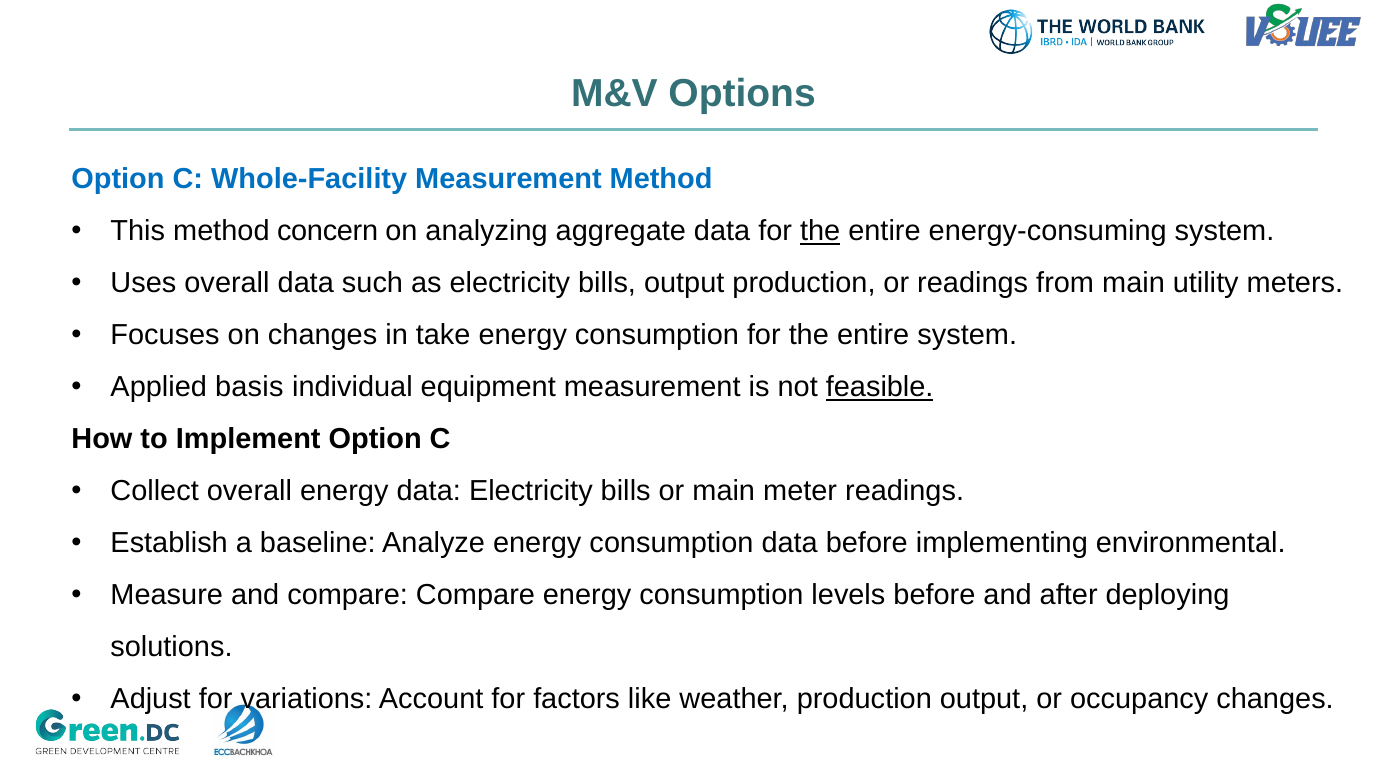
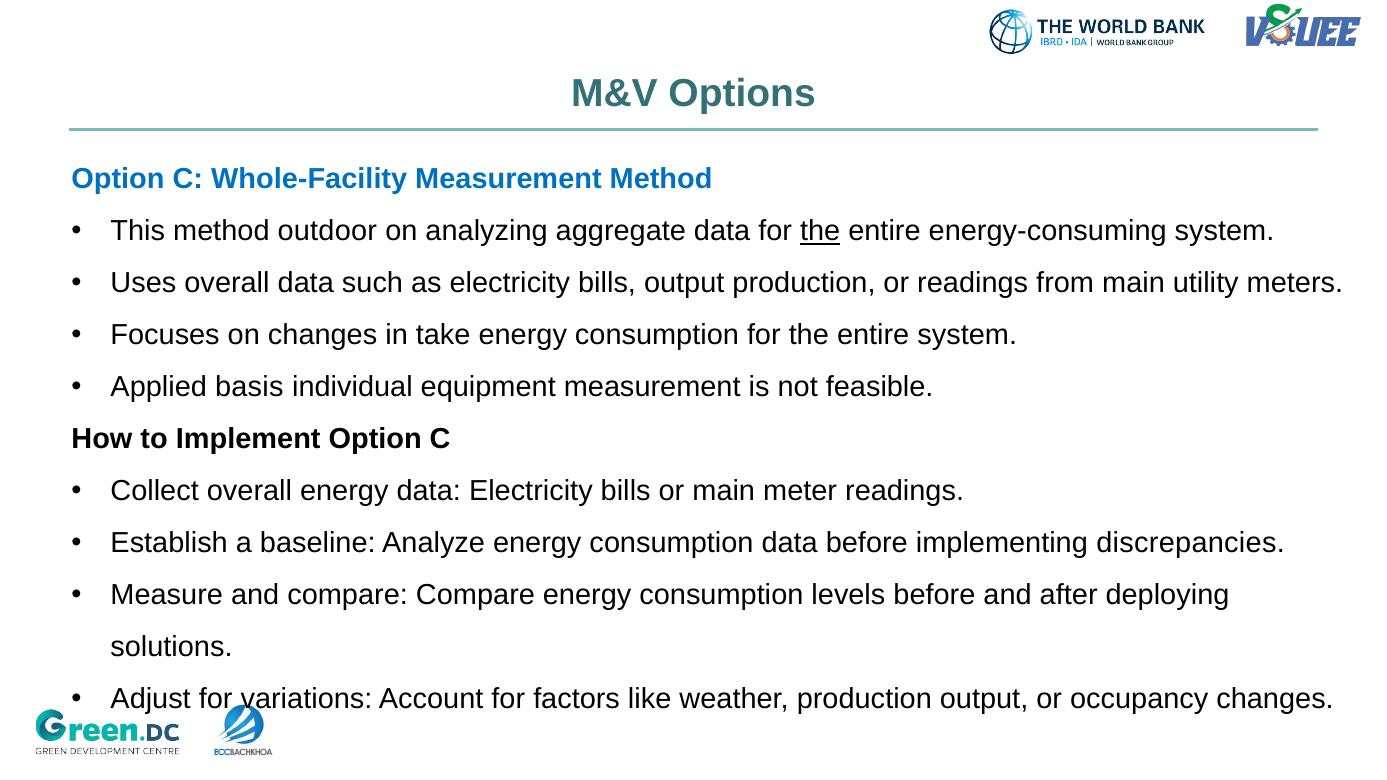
concern: concern -> outdoor
feasible underline: present -> none
environmental: environmental -> discrepancies
